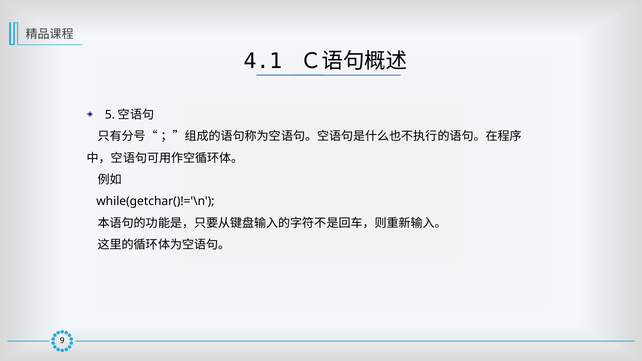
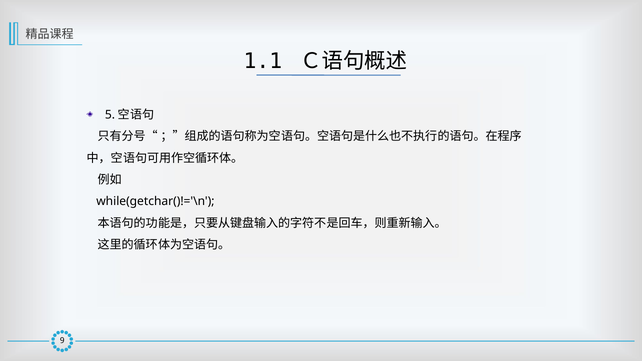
4.1: 4.1 -> 1.1
